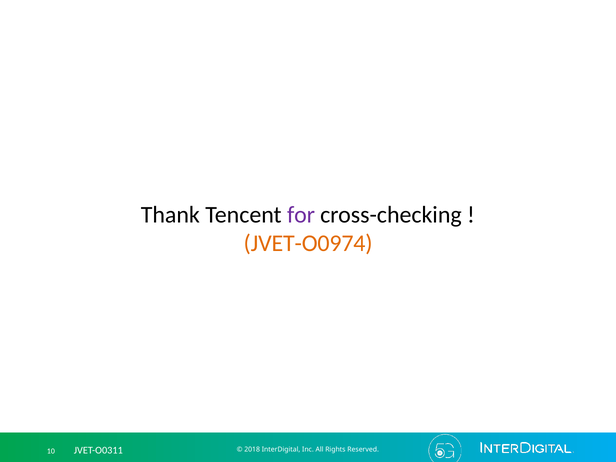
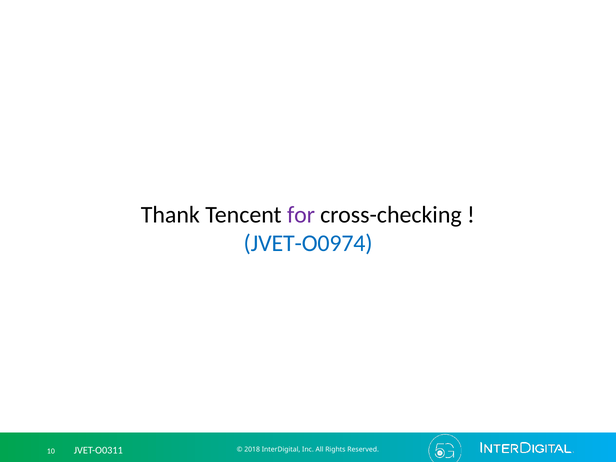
JVET-O0974 colour: orange -> blue
